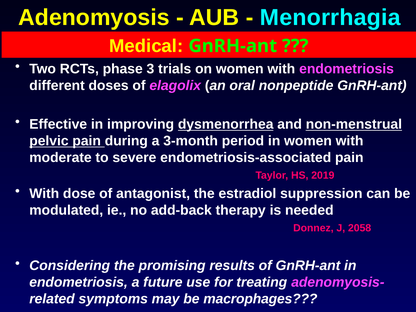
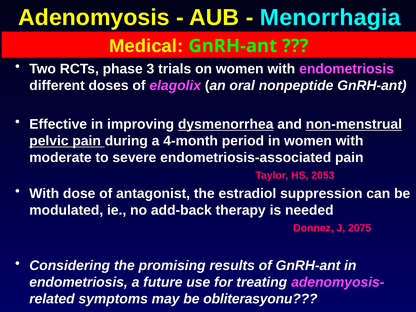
3-month: 3-month -> 4-month
2019: 2019 -> 2053
2058: 2058 -> 2075
macrophages: macrophages -> obliterasyonu
